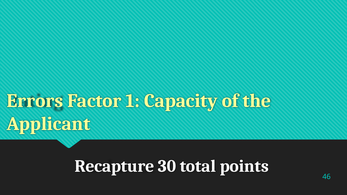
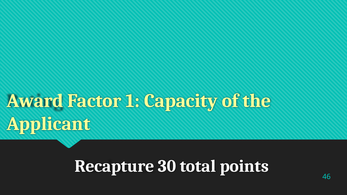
Errors: Errors -> Award
